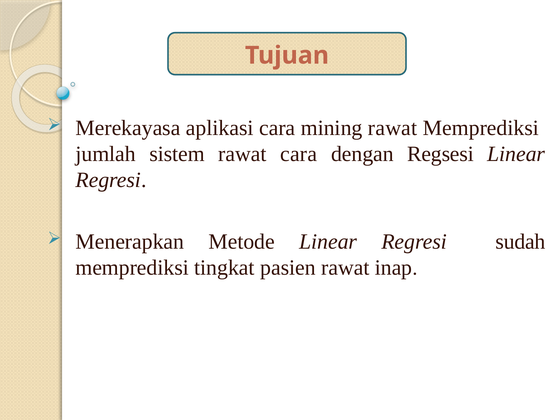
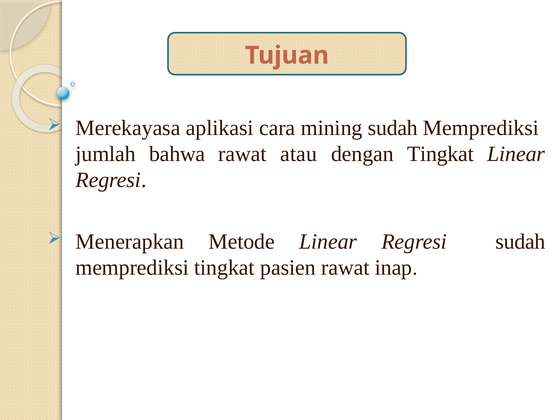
mining rawat: rawat -> sudah
sistem: sistem -> bahwa
rawat cara: cara -> atau
dengan Regsesi: Regsesi -> Tingkat
